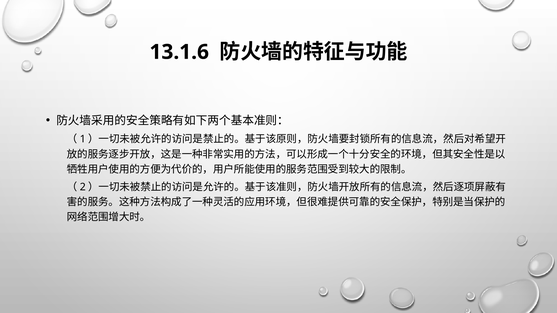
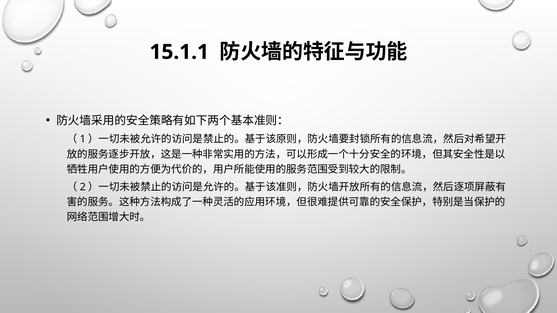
13.1.6: 13.1.6 -> 15.1.1
